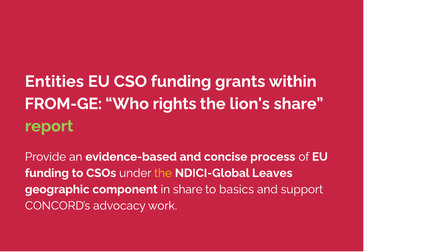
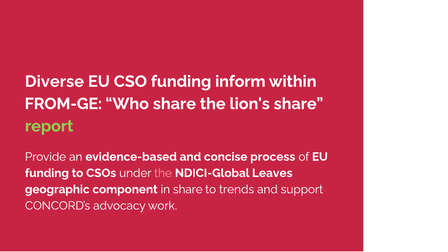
Entities: Entities -> Diverse
grants: grants -> inform
Who rights: rights -> share
the at (163, 173) colour: yellow -> pink
basics: basics -> trends
